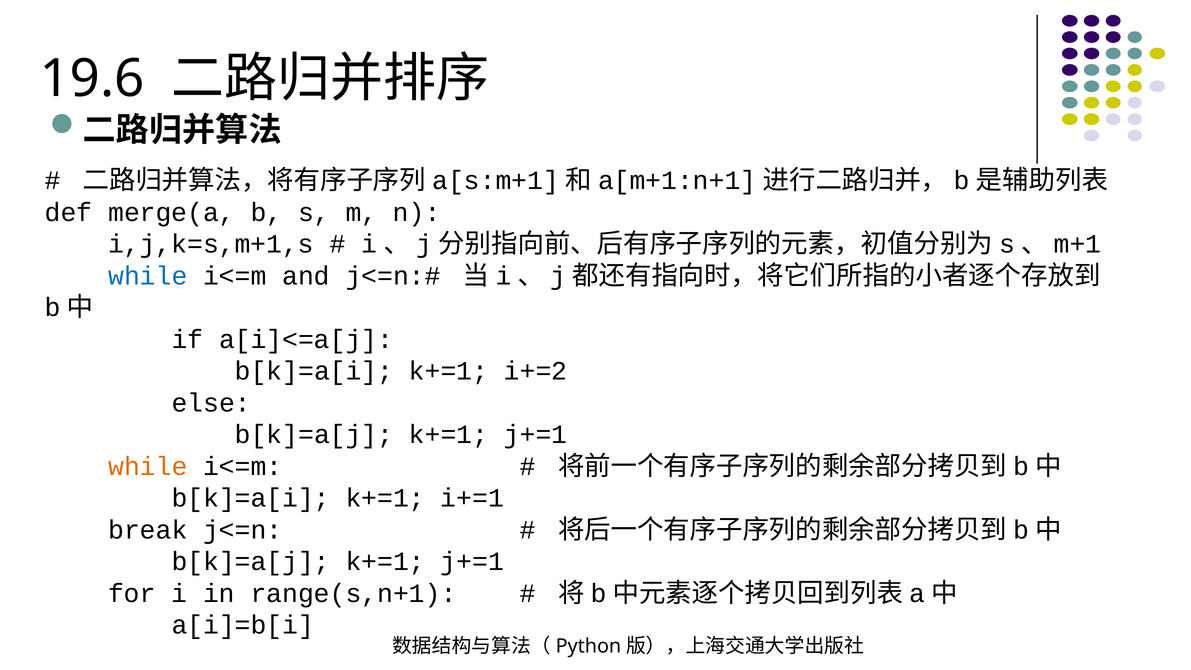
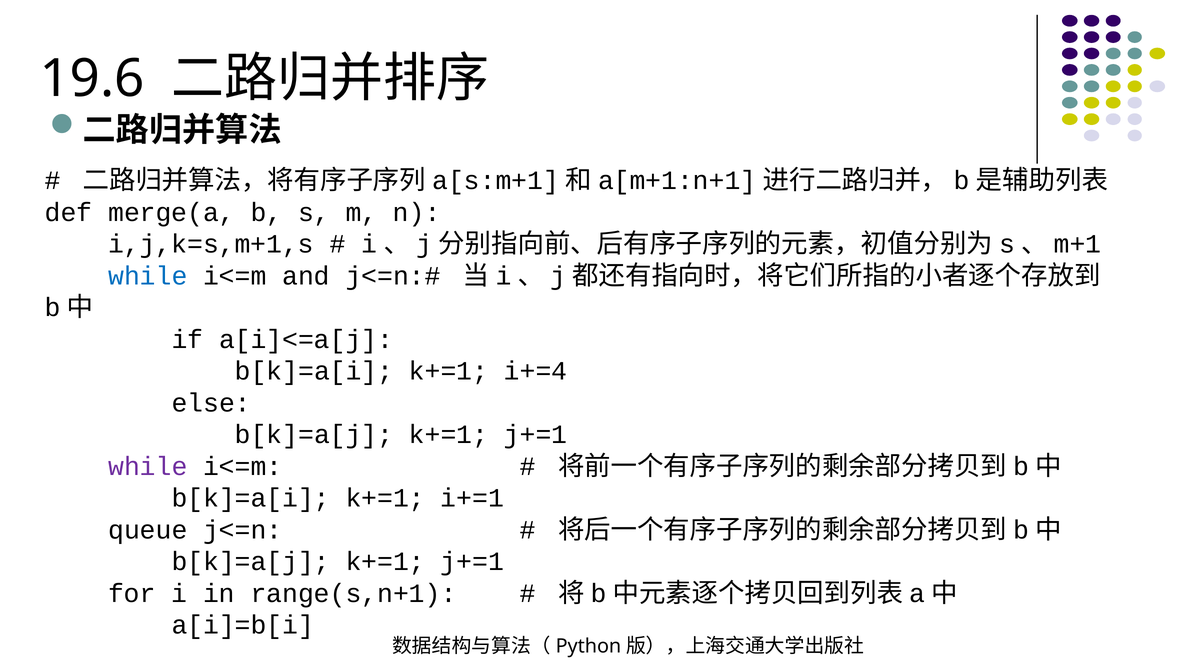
i+=2: i+=2 -> i+=4
while at (148, 466) colour: orange -> purple
break: break -> queue
